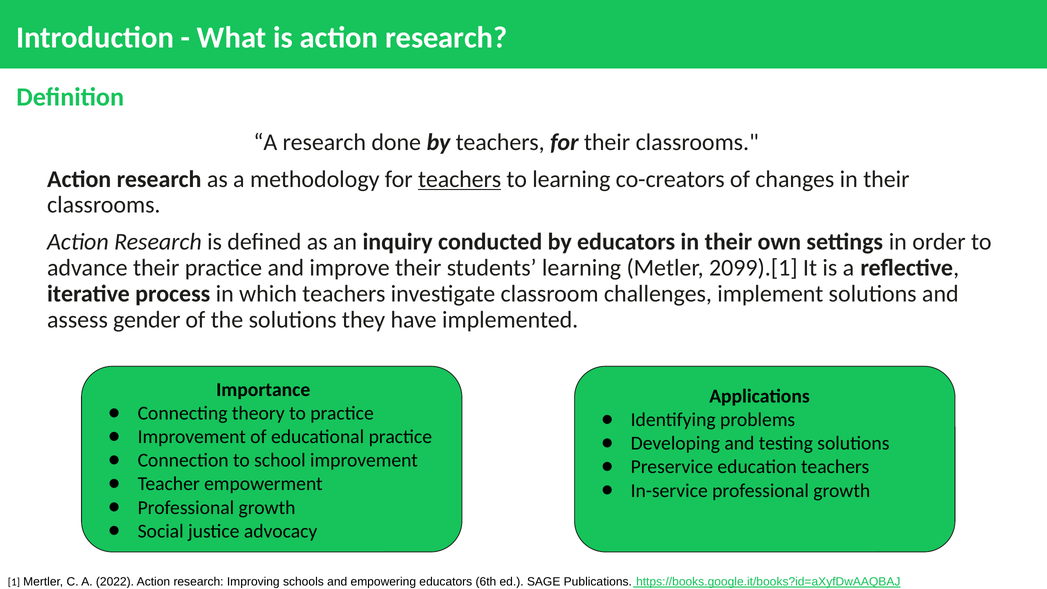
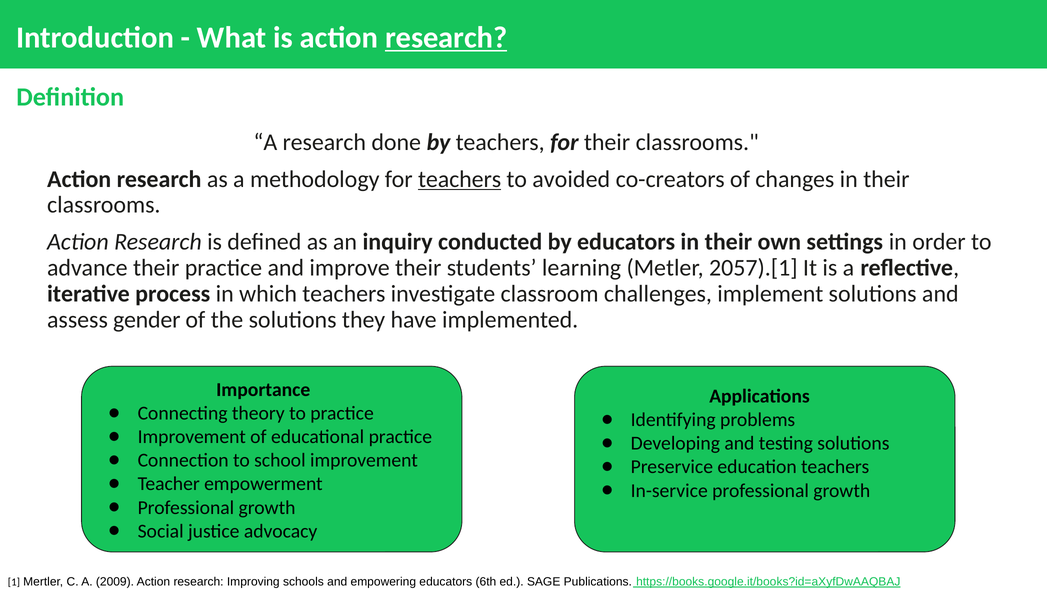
research at (446, 38) underline: none -> present
to learning: learning -> avoided
2099).[1: 2099).[1 -> 2057).[1
2022: 2022 -> 2009
